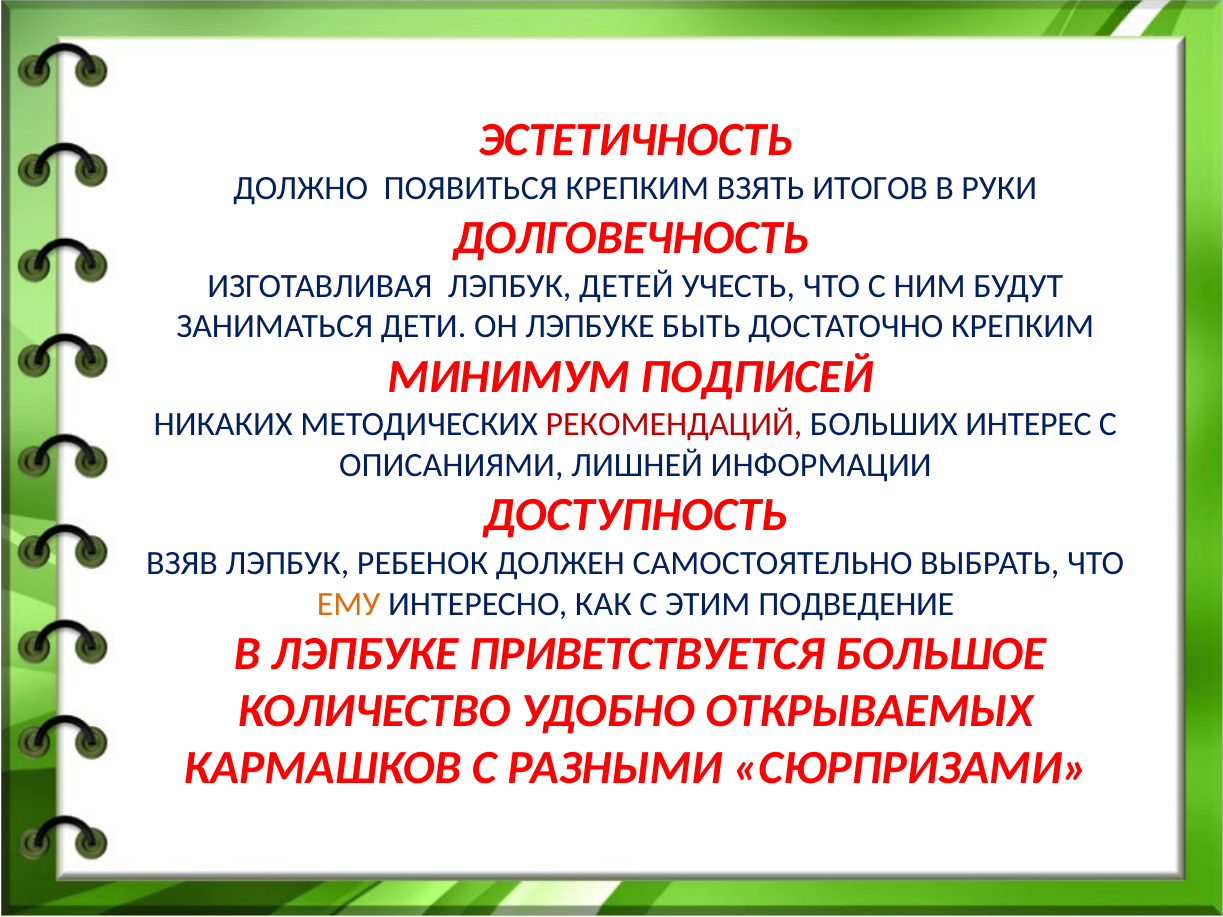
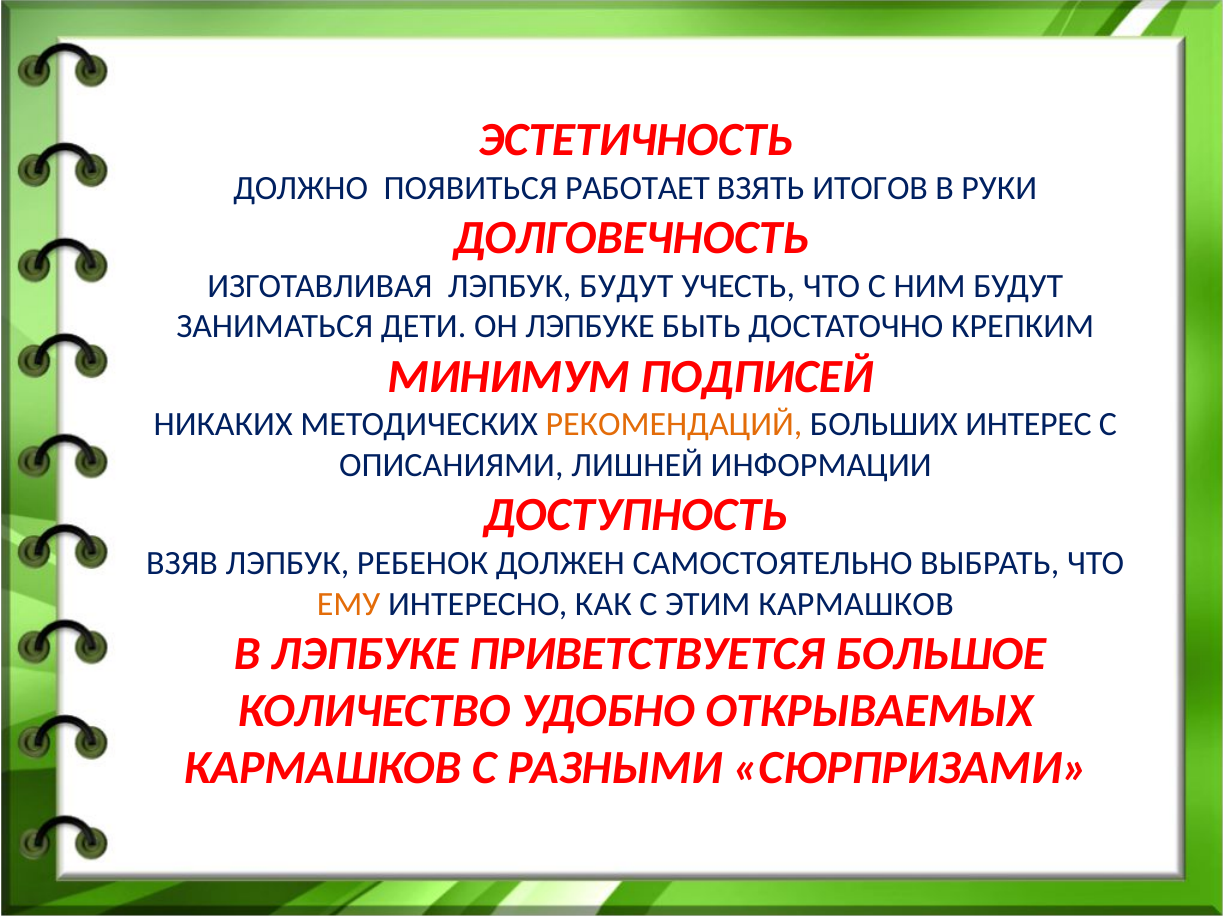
ПОЯВИТЬСЯ КРЕПКИМ: КРЕПКИМ -> РАБОТАЕТ
ЛЭПБУК ДЕТЕЙ: ДЕТЕЙ -> БУДУТ
РЕКОМЕНДАЦИЙ colour: red -> orange
ЭТИМ ПОДВЕДЕНИЕ: ПОДВЕДЕНИЕ -> КАРМАШКОВ
